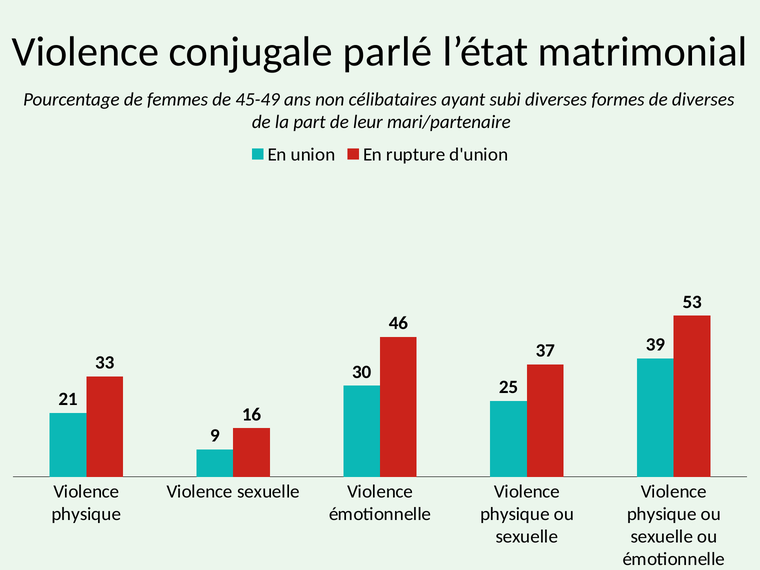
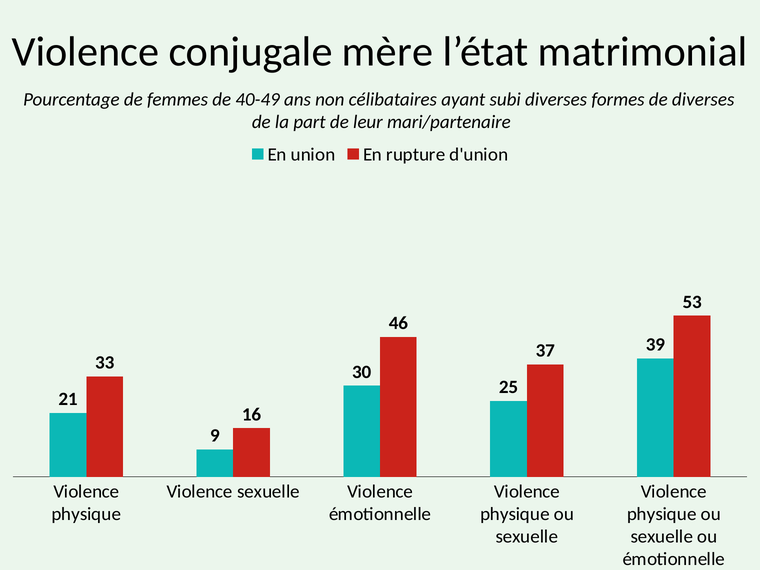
parlé: parlé -> mère
45-49: 45-49 -> 40-49
